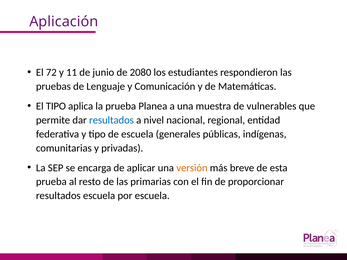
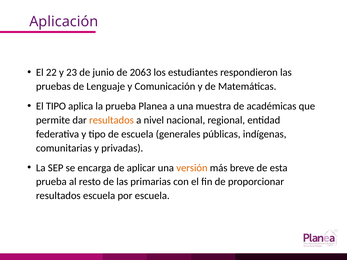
72: 72 -> 22
11: 11 -> 23
2080: 2080 -> 2063
vulnerables: vulnerables -> académicas
resultados at (111, 120) colour: blue -> orange
